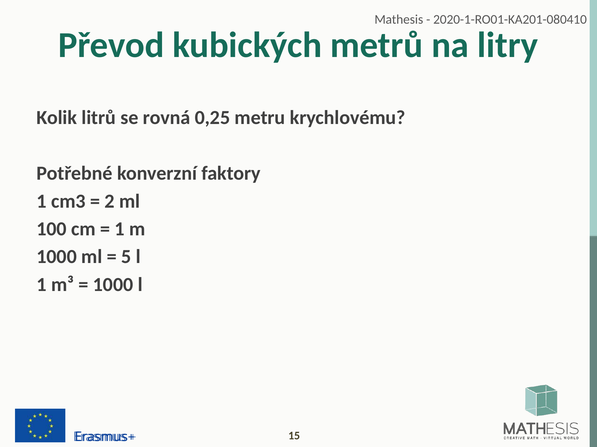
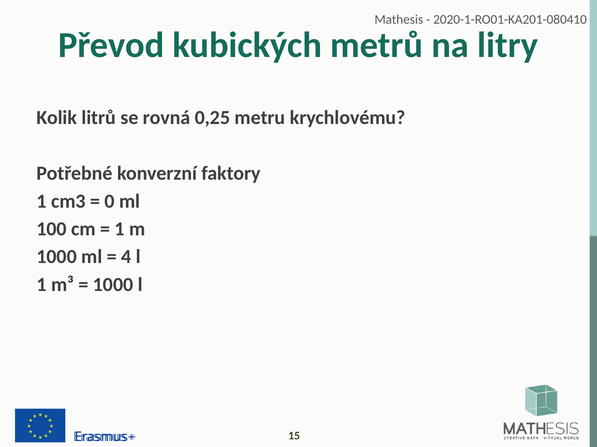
2: 2 -> 0
5: 5 -> 4
